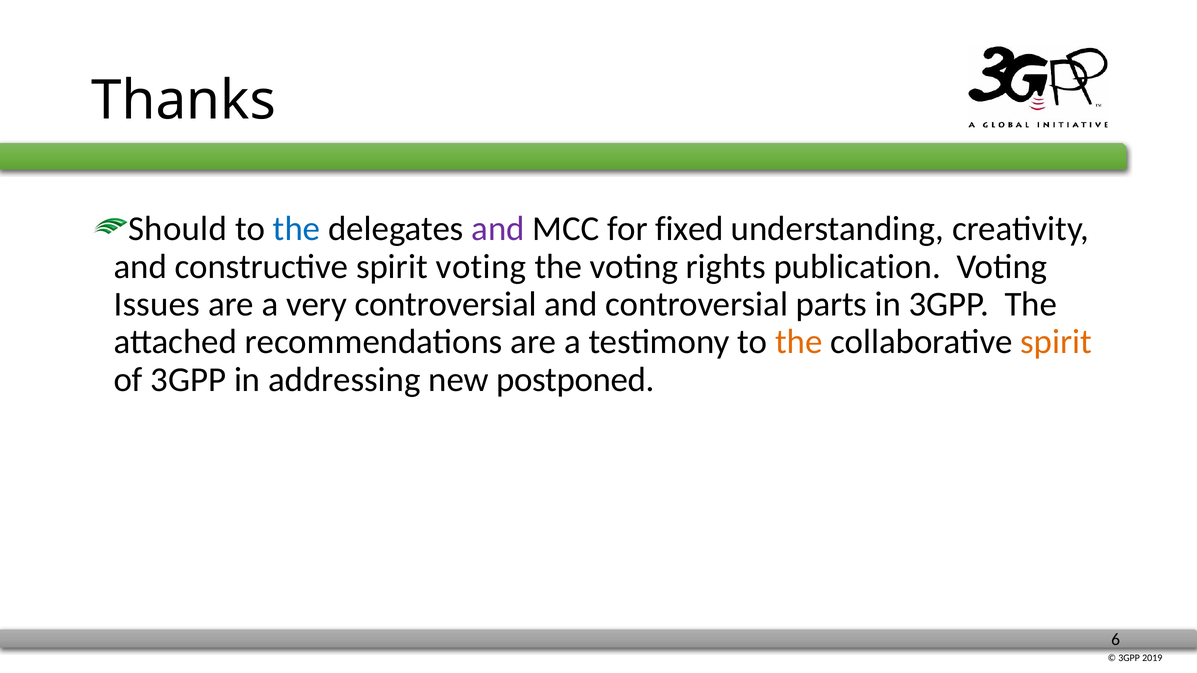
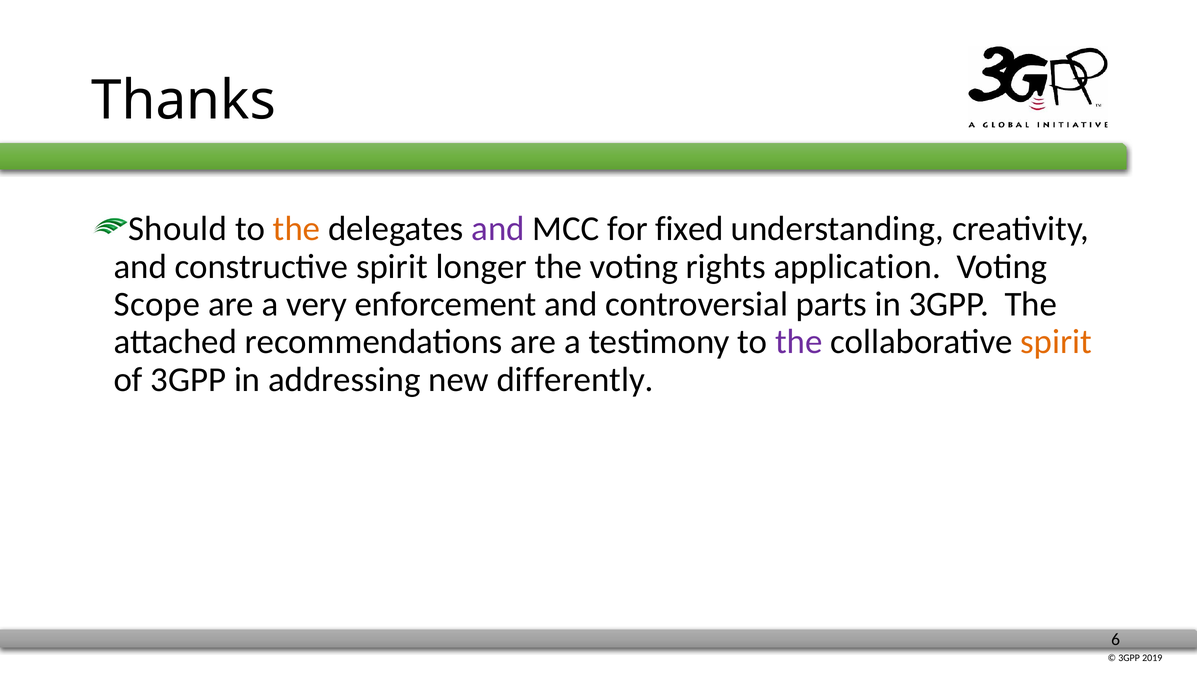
the at (297, 229) colour: blue -> orange
spirit voting: voting -> longer
publication: publication -> application
Issues: Issues -> Scope
very controversial: controversial -> enforcement
the at (799, 342) colour: orange -> purple
postponed: postponed -> differently
